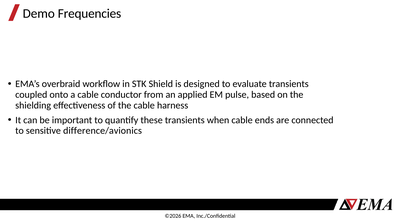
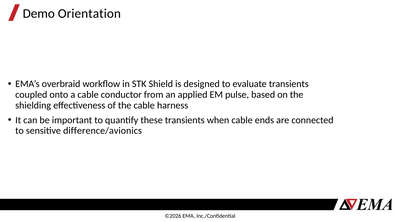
Frequencies: Frequencies -> Orientation
